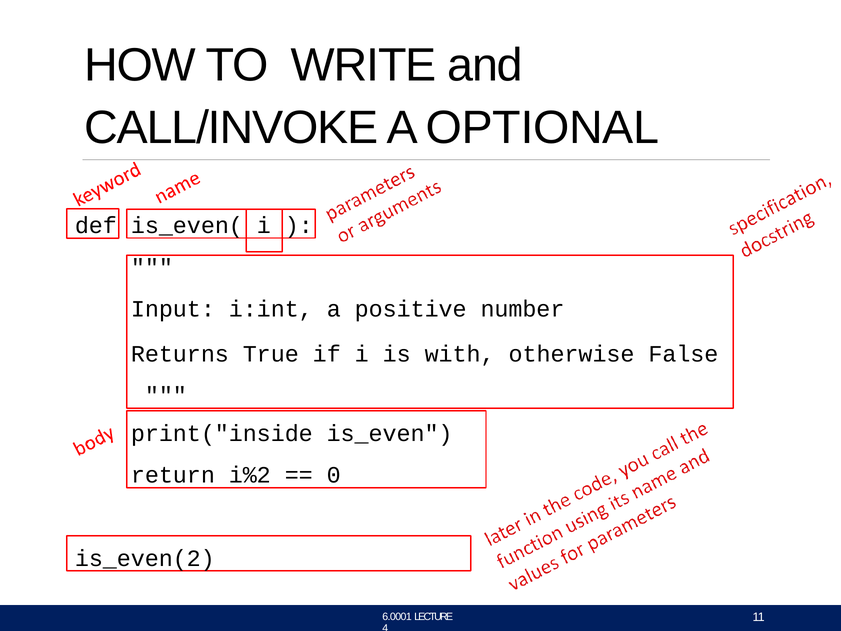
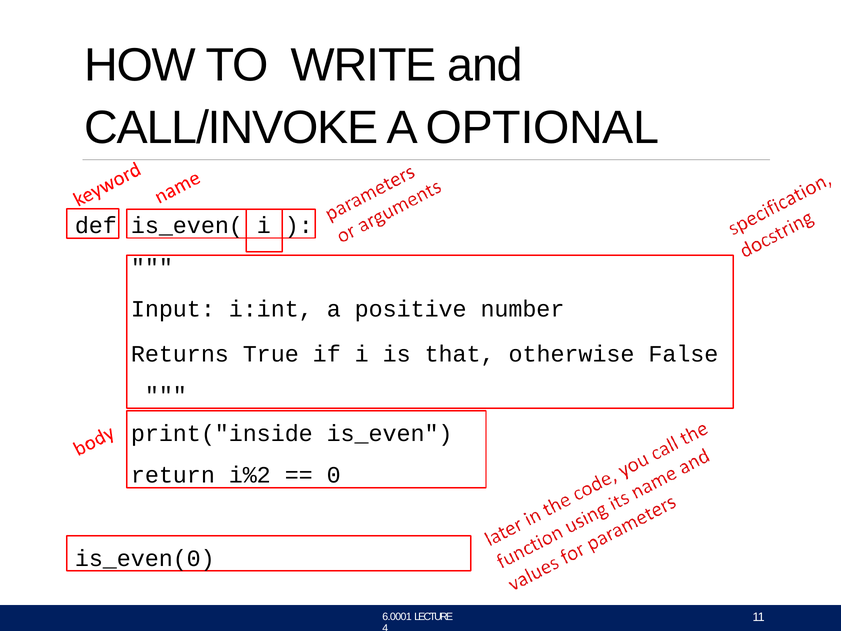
with: with -> that
is_even(2: is_even(2 -> is_even(0
